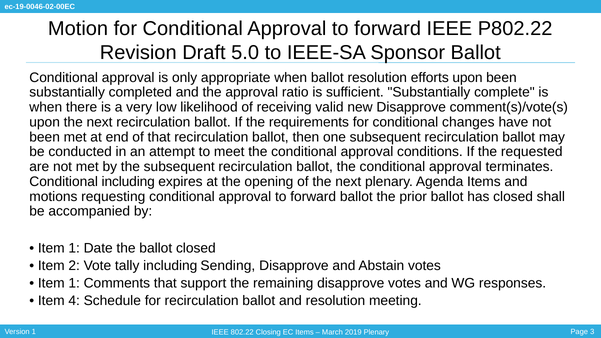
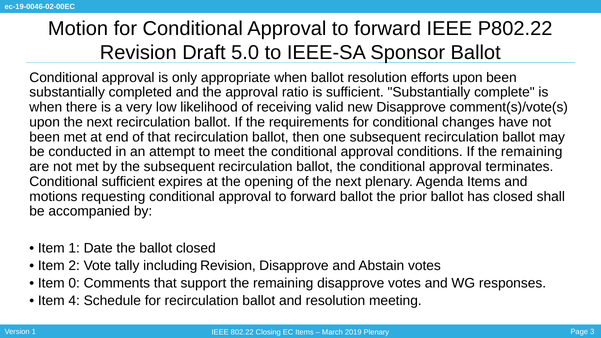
If the requested: requested -> remaining
Conditional including: including -> sufficient
including Sending: Sending -> Revision
1 at (74, 283): 1 -> 0
